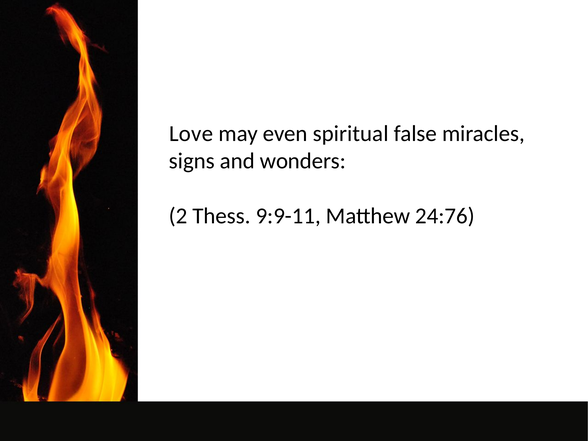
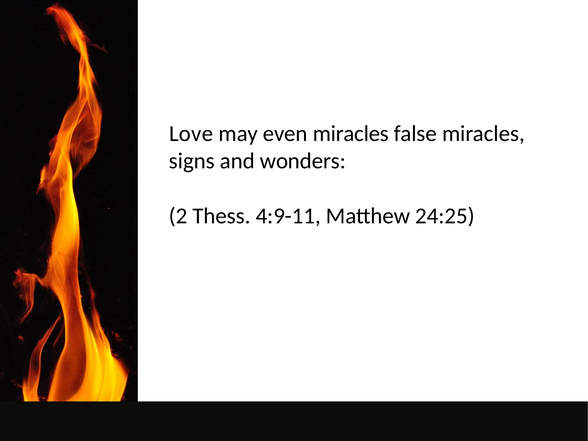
even spiritual: spiritual -> miracles
9:9-11: 9:9-11 -> 4:9-11
24:76: 24:76 -> 24:25
